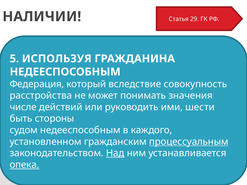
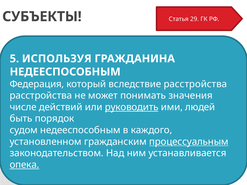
НАЛИЧИИ: НАЛИЧИИ -> СУБЪЕКТЫ
вследствие совокупность: совокупность -> расстройства
руководить underline: none -> present
шести: шести -> людей
стороны: стороны -> порядок
Над underline: present -> none
